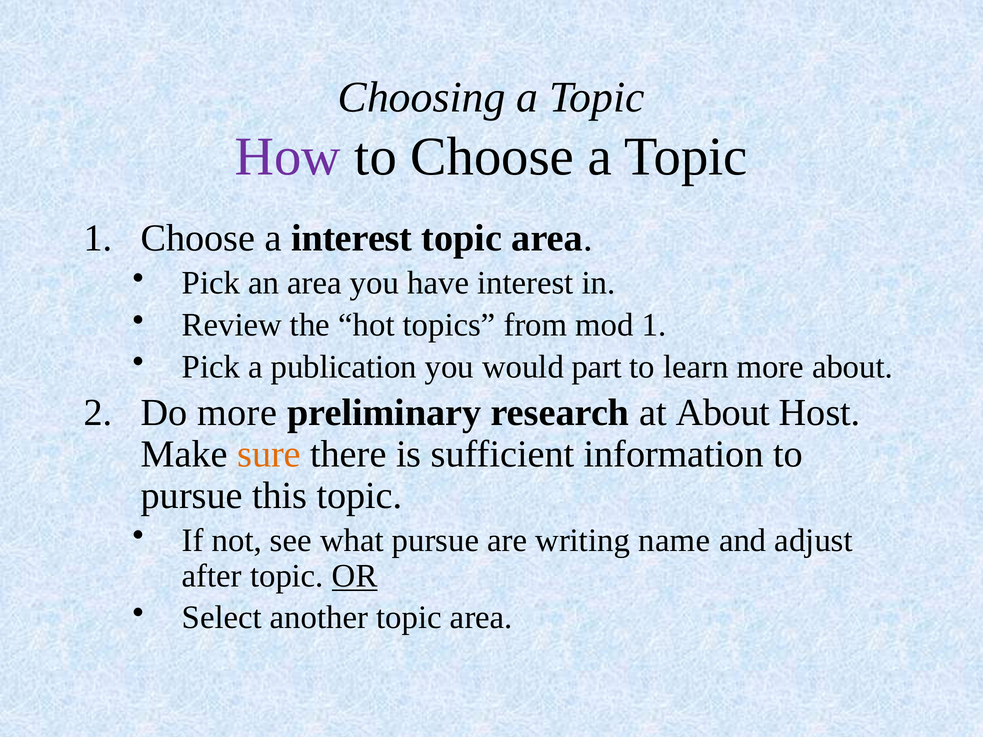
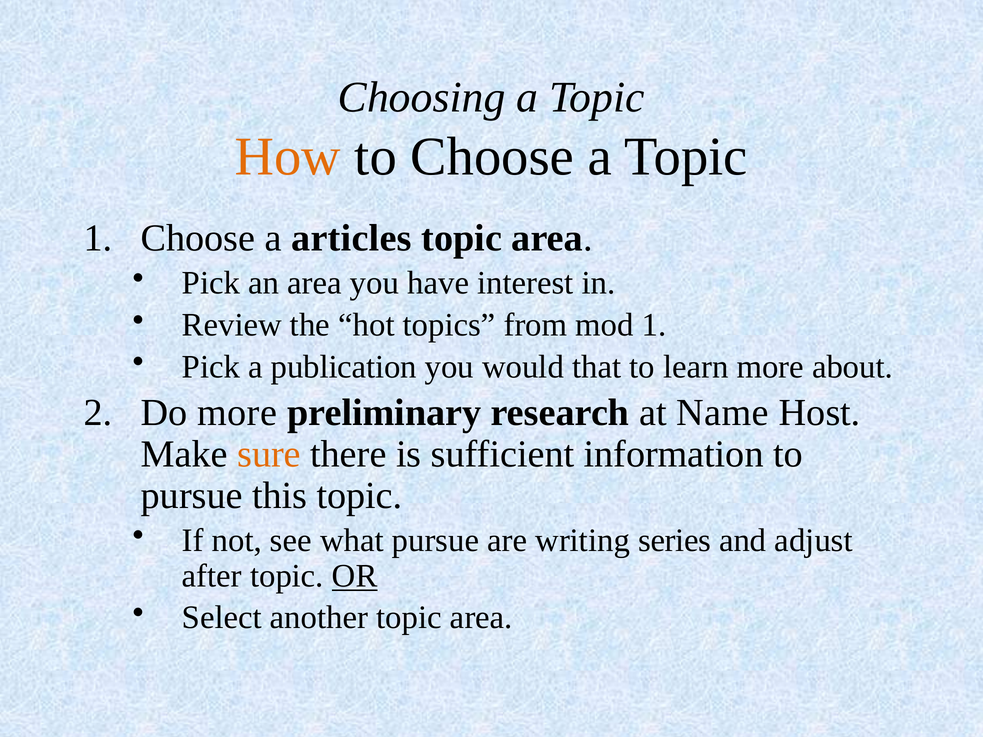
How colour: purple -> orange
a interest: interest -> articles
part: part -> that
at About: About -> Name
name: name -> series
